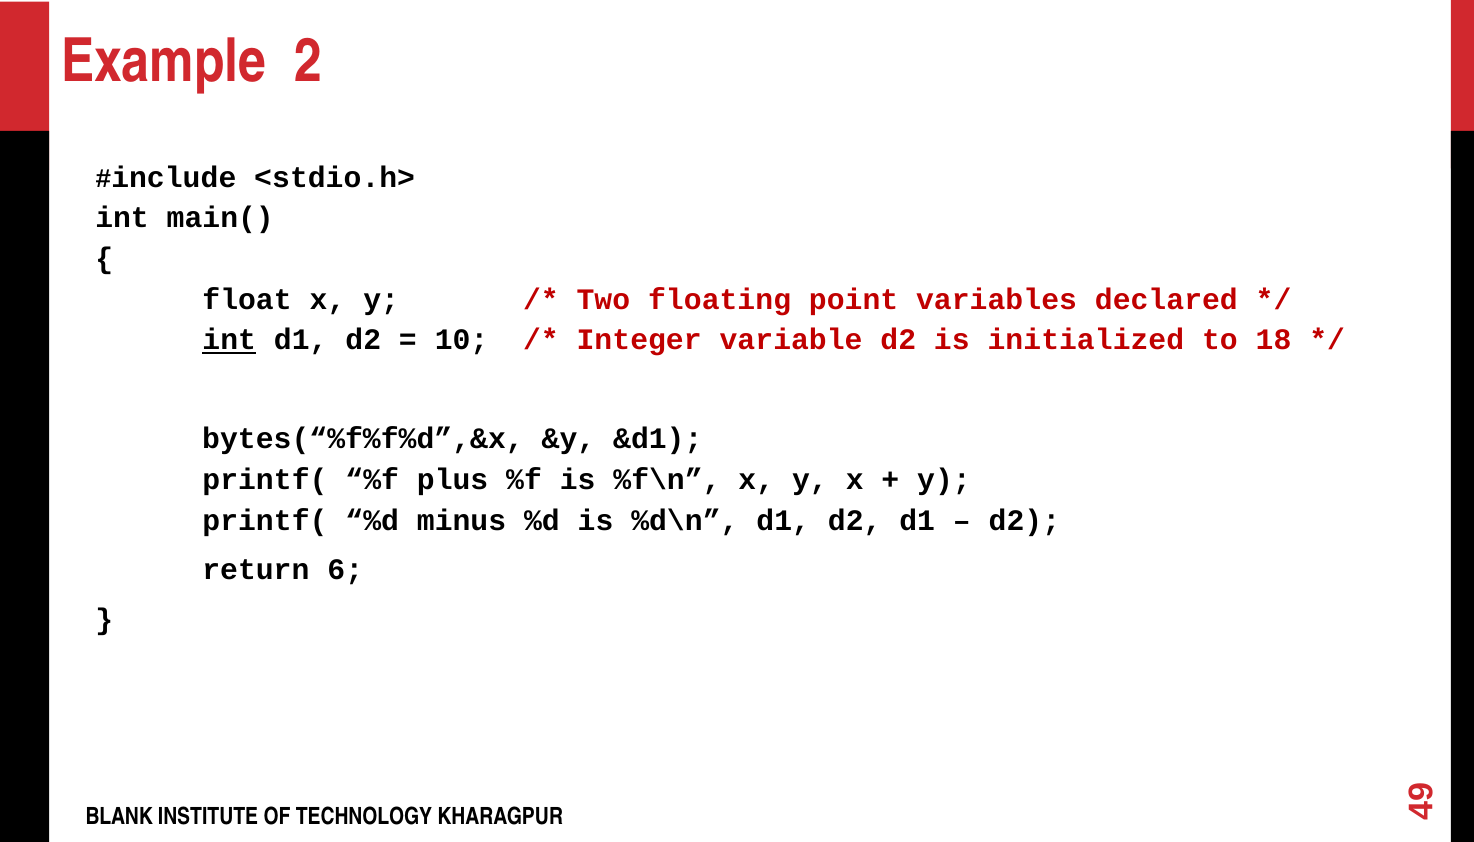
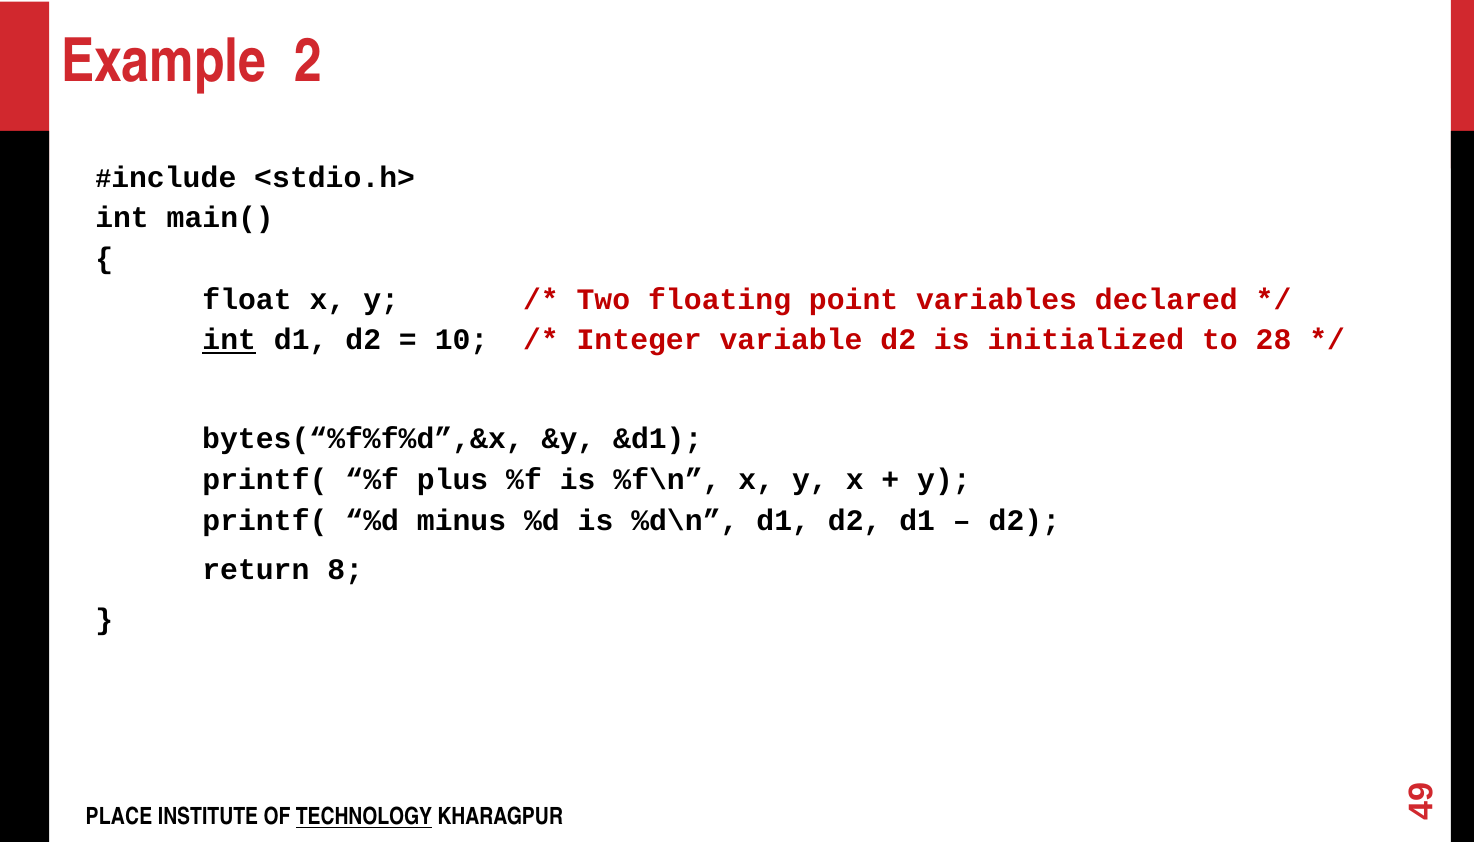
18: 18 -> 28
6: 6 -> 8
BLANK: BLANK -> PLACE
TECHNOLOGY underline: none -> present
